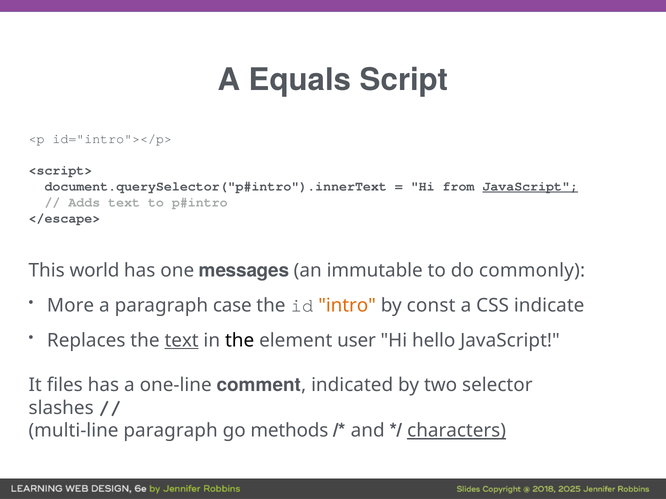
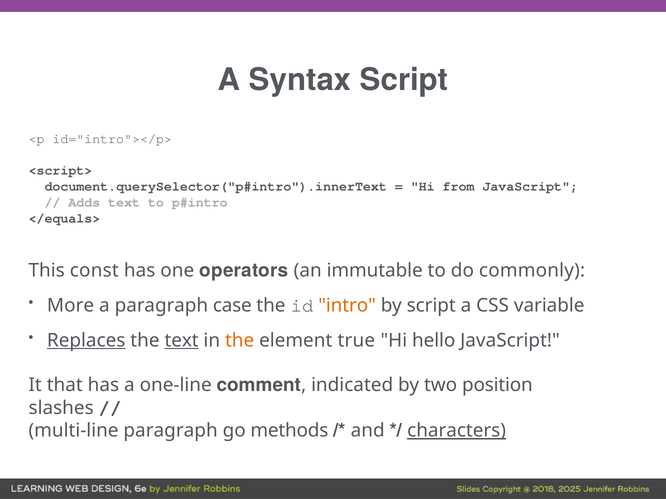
Equals: Equals -> Syntax
JavaScript at (530, 187) underline: present -> none
</escape>: </escape> -> </equals>
world: world -> const
messages: messages -> operators
by const: const -> script
indicate: indicate -> variable
Replaces underline: none -> present
the at (240, 341) colour: black -> orange
user: user -> true
files: files -> that
selector: selector -> position
